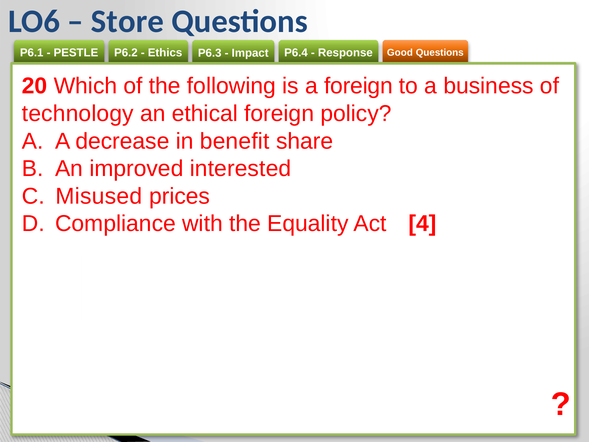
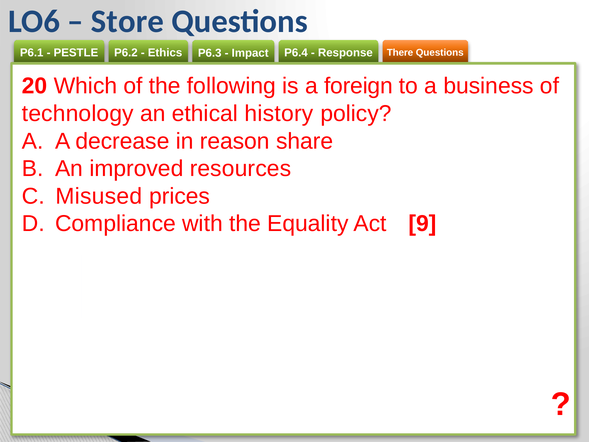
Good: Good -> There
ethical foreign: foreign -> history
benefit: benefit -> reason
interested: interested -> resources
4: 4 -> 9
